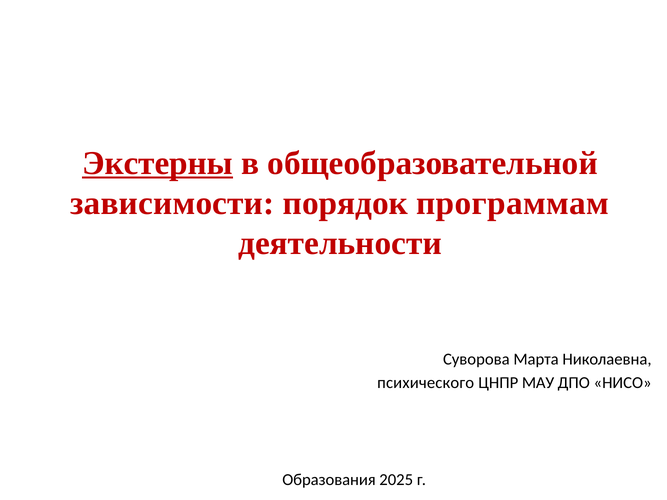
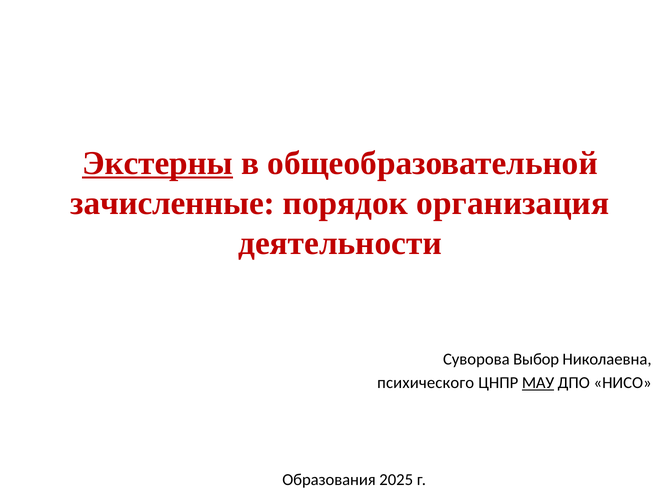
зависимости: зависимости -> зачисленные
программам: программам -> организация
Марта: Марта -> Выбор
МАУ underline: none -> present
